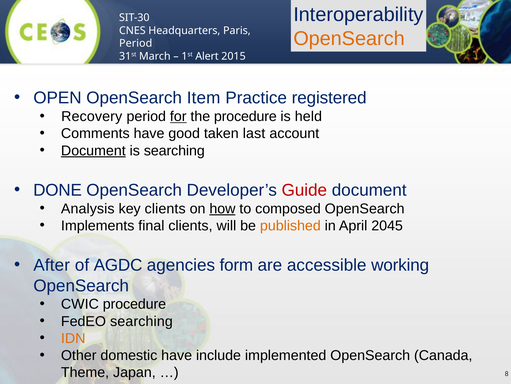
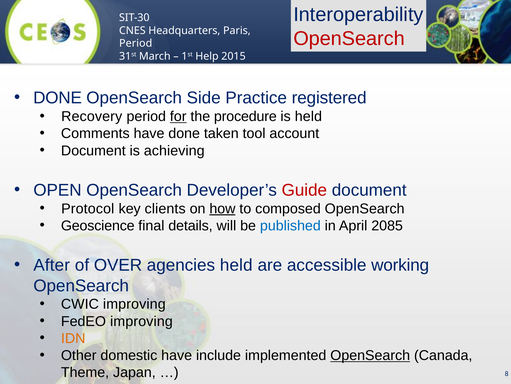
OpenSearch at (349, 38) colour: orange -> red
Alert: Alert -> Help
OPEN at (57, 98): OPEN -> DONE
Item: Item -> Side
have good: good -> done
last: last -> tool
Document at (93, 150) underline: present -> none
is searching: searching -> achieving
DONE: DONE -> OPEN
Analysis: Analysis -> Protocol
Implements: Implements -> Geoscience
final clients: clients -> details
published colour: orange -> blue
2045: 2045 -> 2085
AGDC: AGDC -> OVER
agencies form: form -> held
CWIC procedure: procedure -> improving
FedEO searching: searching -> improving
OpenSearch at (370, 355) underline: none -> present
